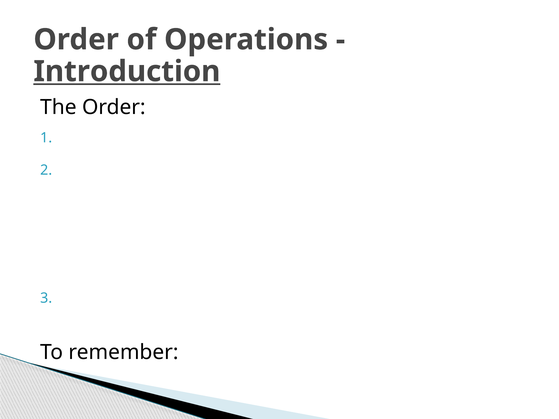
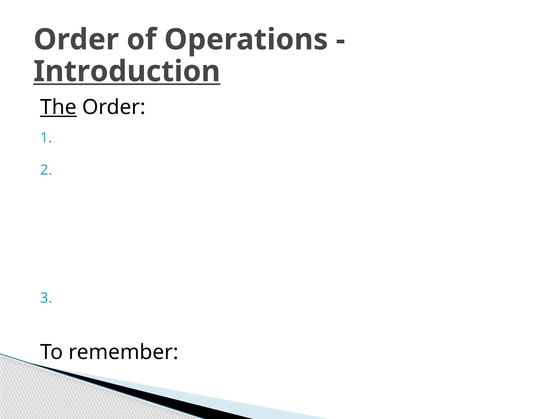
The underline: none -> present
